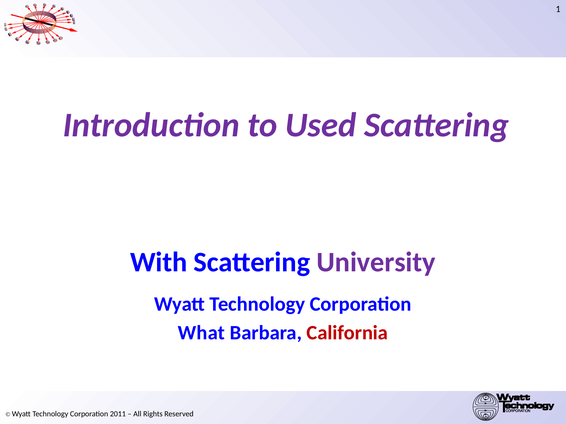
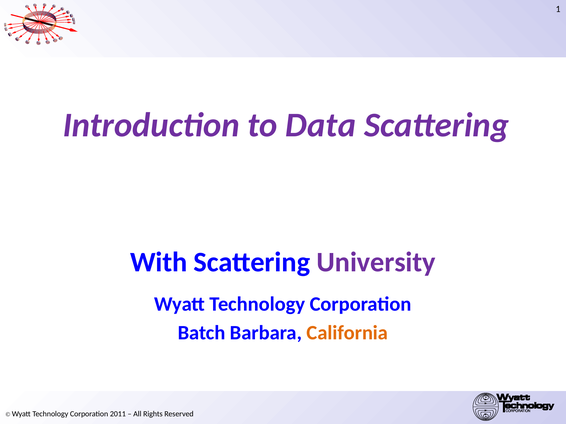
Used: Used -> Data
What: What -> Batch
California colour: red -> orange
